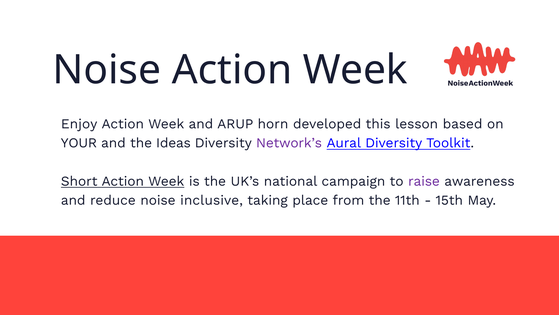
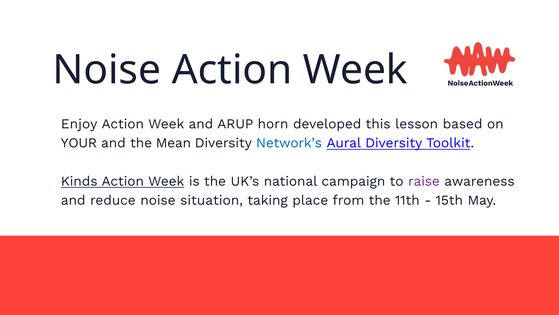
Ideas: Ideas -> Mean
Network’s colour: purple -> blue
Short: Short -> Kinds
inclusive: inclusive -> situation
